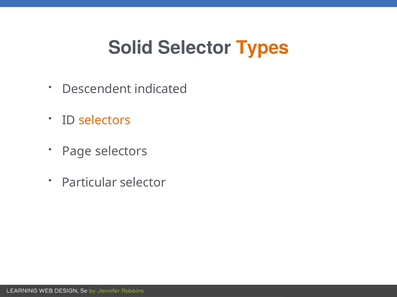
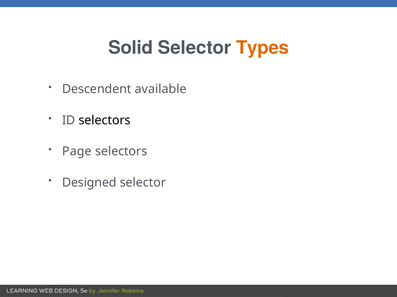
indicated: indicated -> available
selectors at (105, 121) colour: orange -> black
Particular: Particular -> Designed
